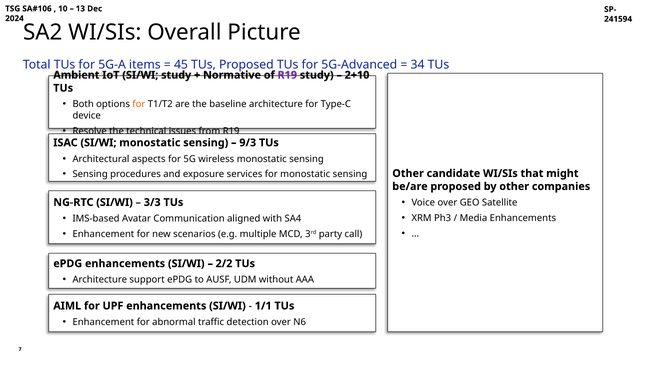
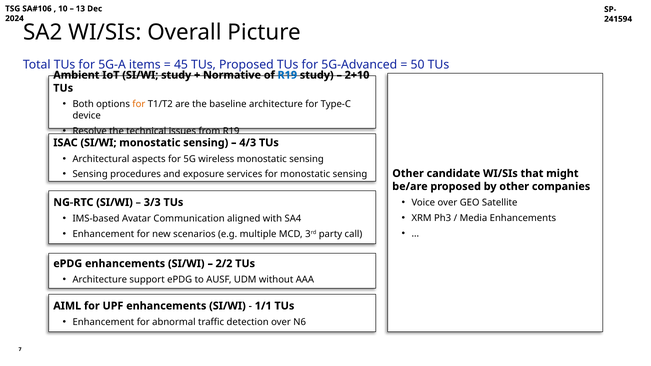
34: 34 -> 50
R19 at (287, 75) colour: purple -> blue
9/3: 9/3 -> 4/3
